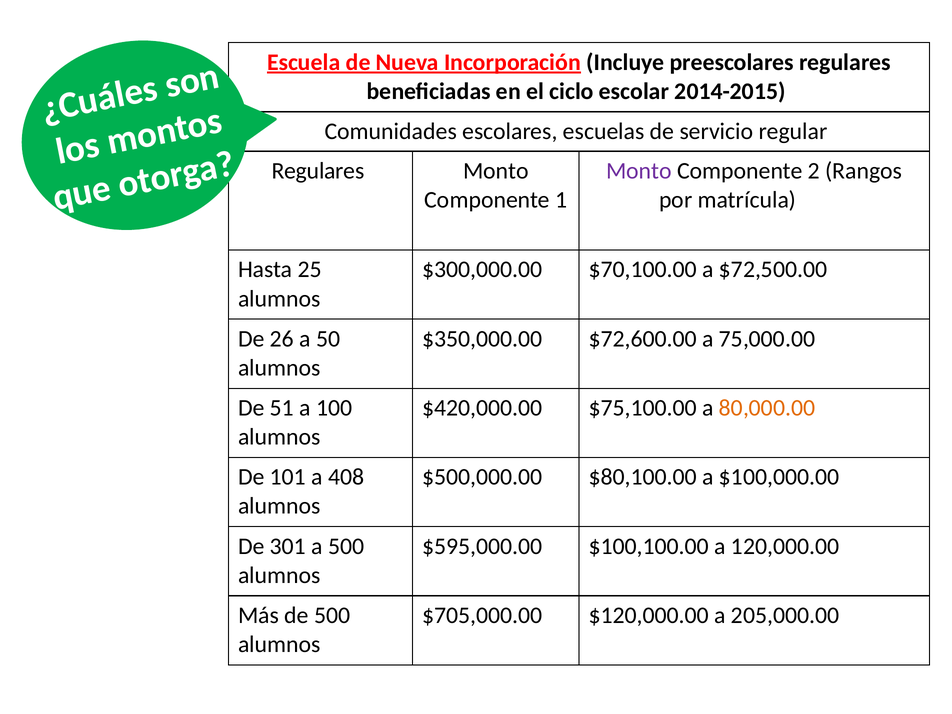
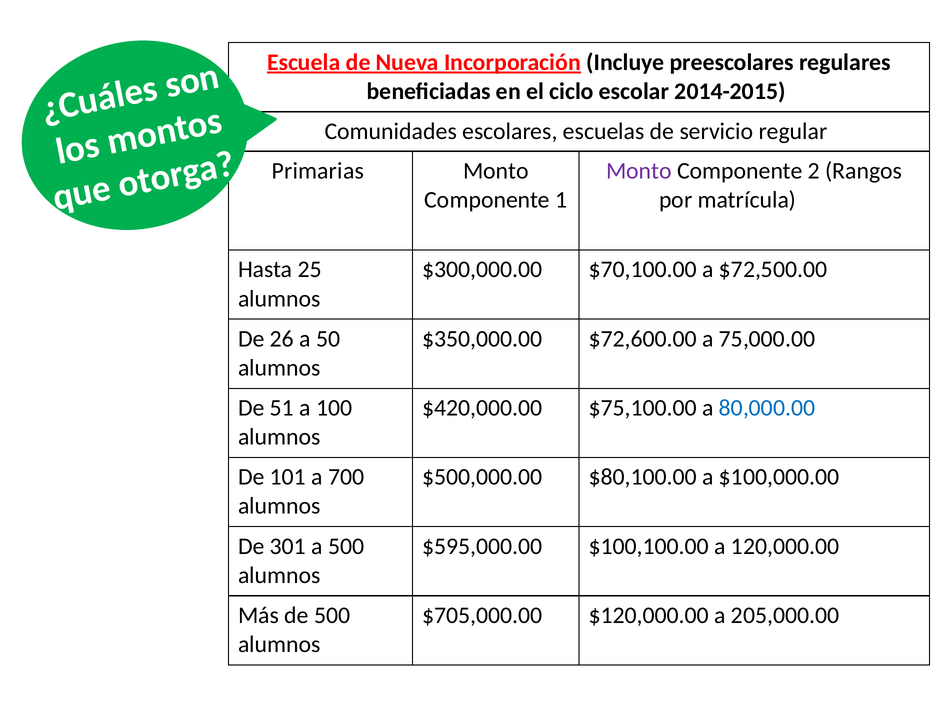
Regulares at (318, 171): Regulares -> Primarias
80,000.00 colour: orange -> blue
408: 408 -> 700
